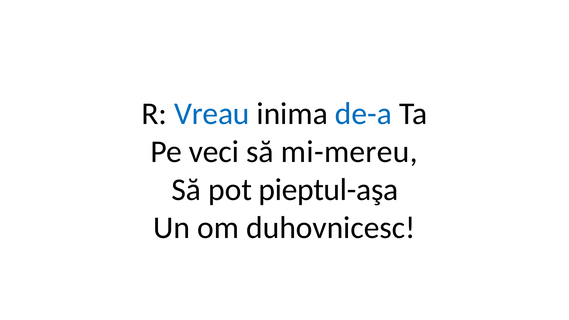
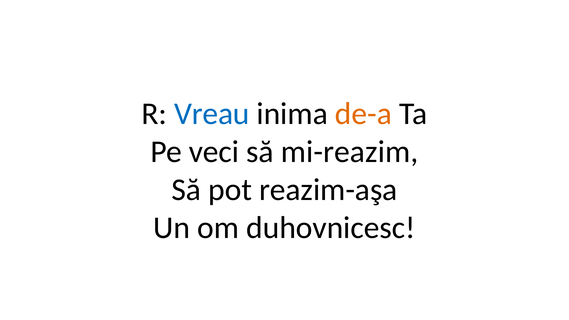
de-a colour: blue -> orange
mi-mereu: mi-mereu -> mi-reazim
pieptul-aşa: pieptul-aşa -> reazim-aşa
